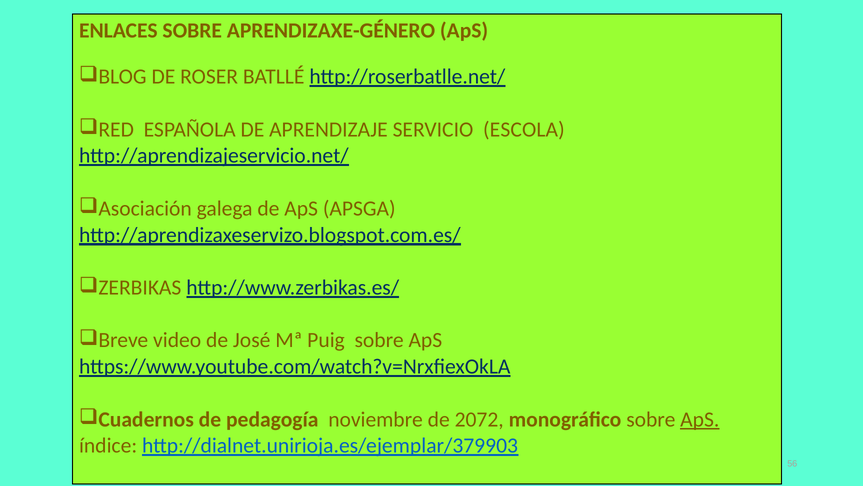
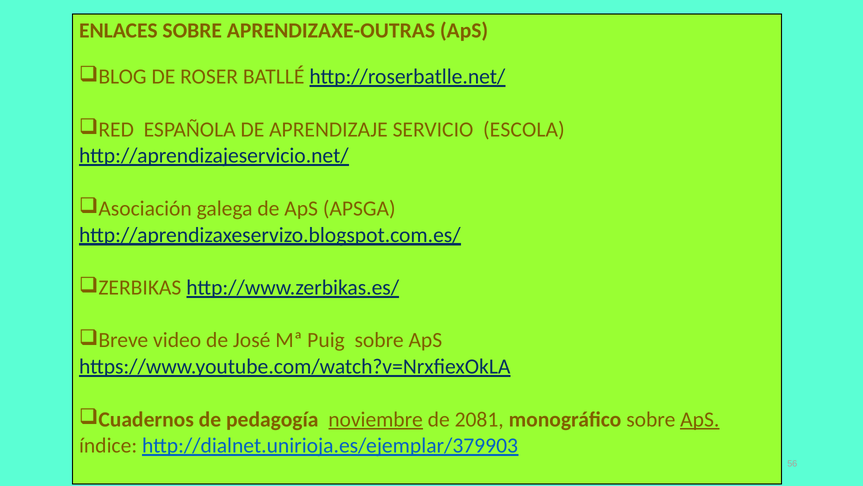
APRENDIZAXE-GÉNERO: APRENDIZAXE-GÉNERO -> APRENDIZAXE-OUTRAS
noviembre underline: none -> present
2072: 2072 -> 2081
